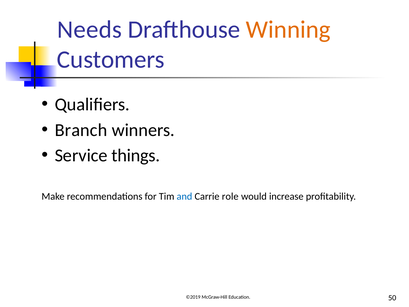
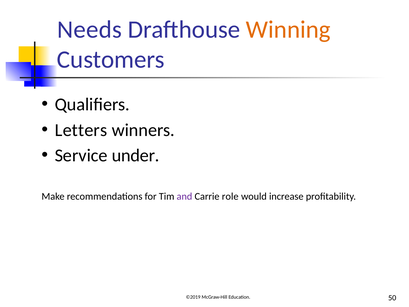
Branch: Branch -> Letters
things: things -> under
and colour: blue -> purple
